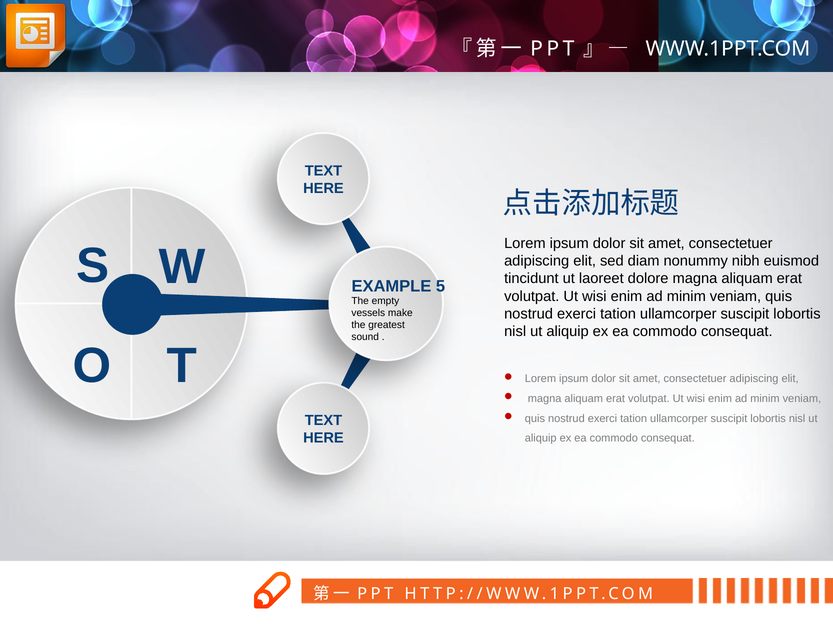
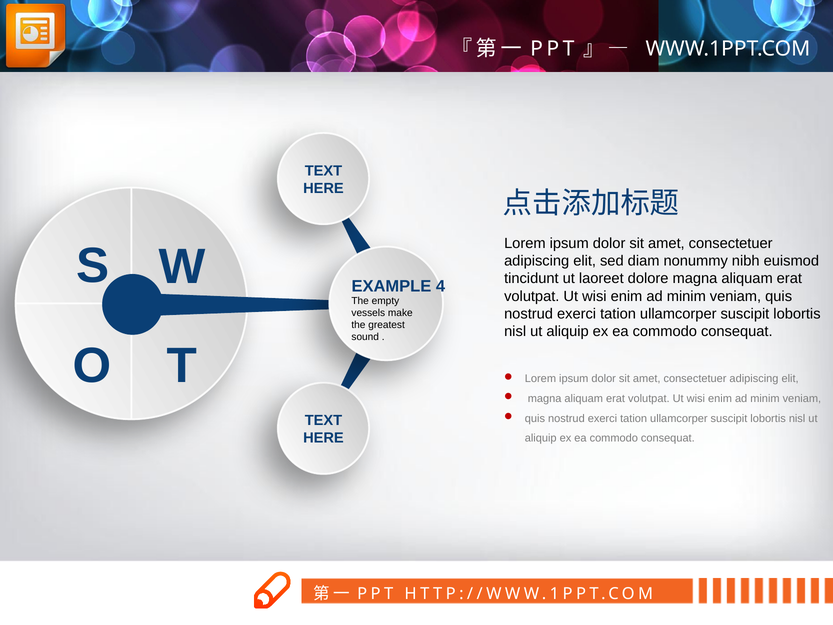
5: 5 -> 4
